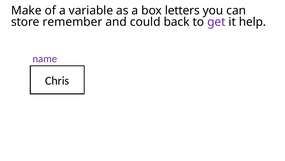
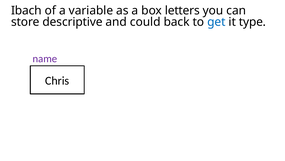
Make: Make -> Ibach
remember: remember -> descriptive
get colour: purple -> blue
help: help -> type
